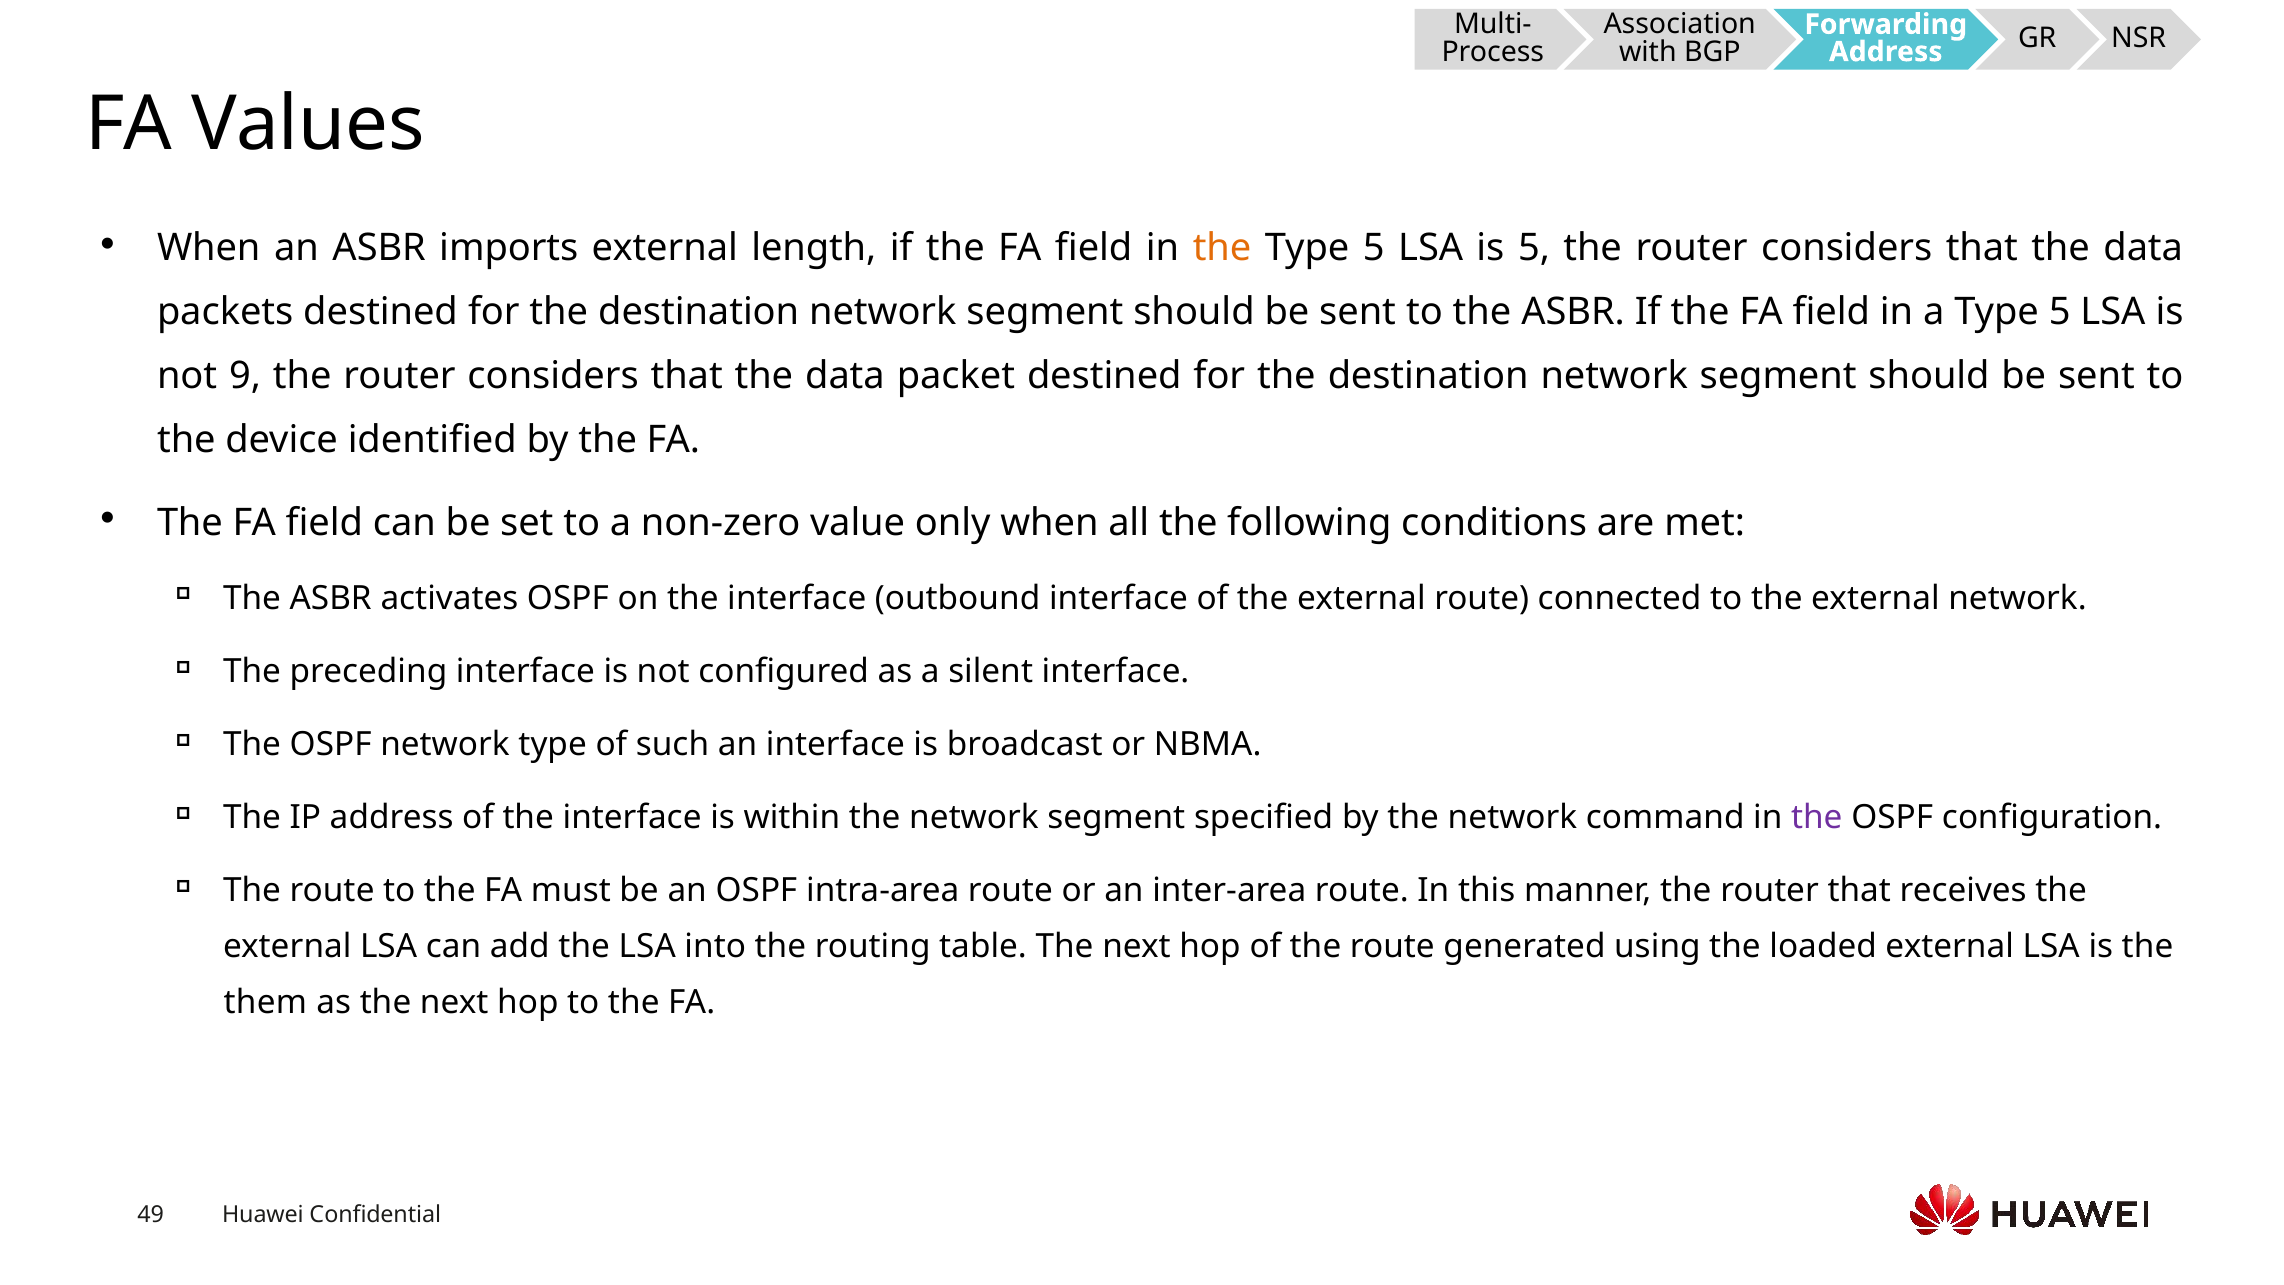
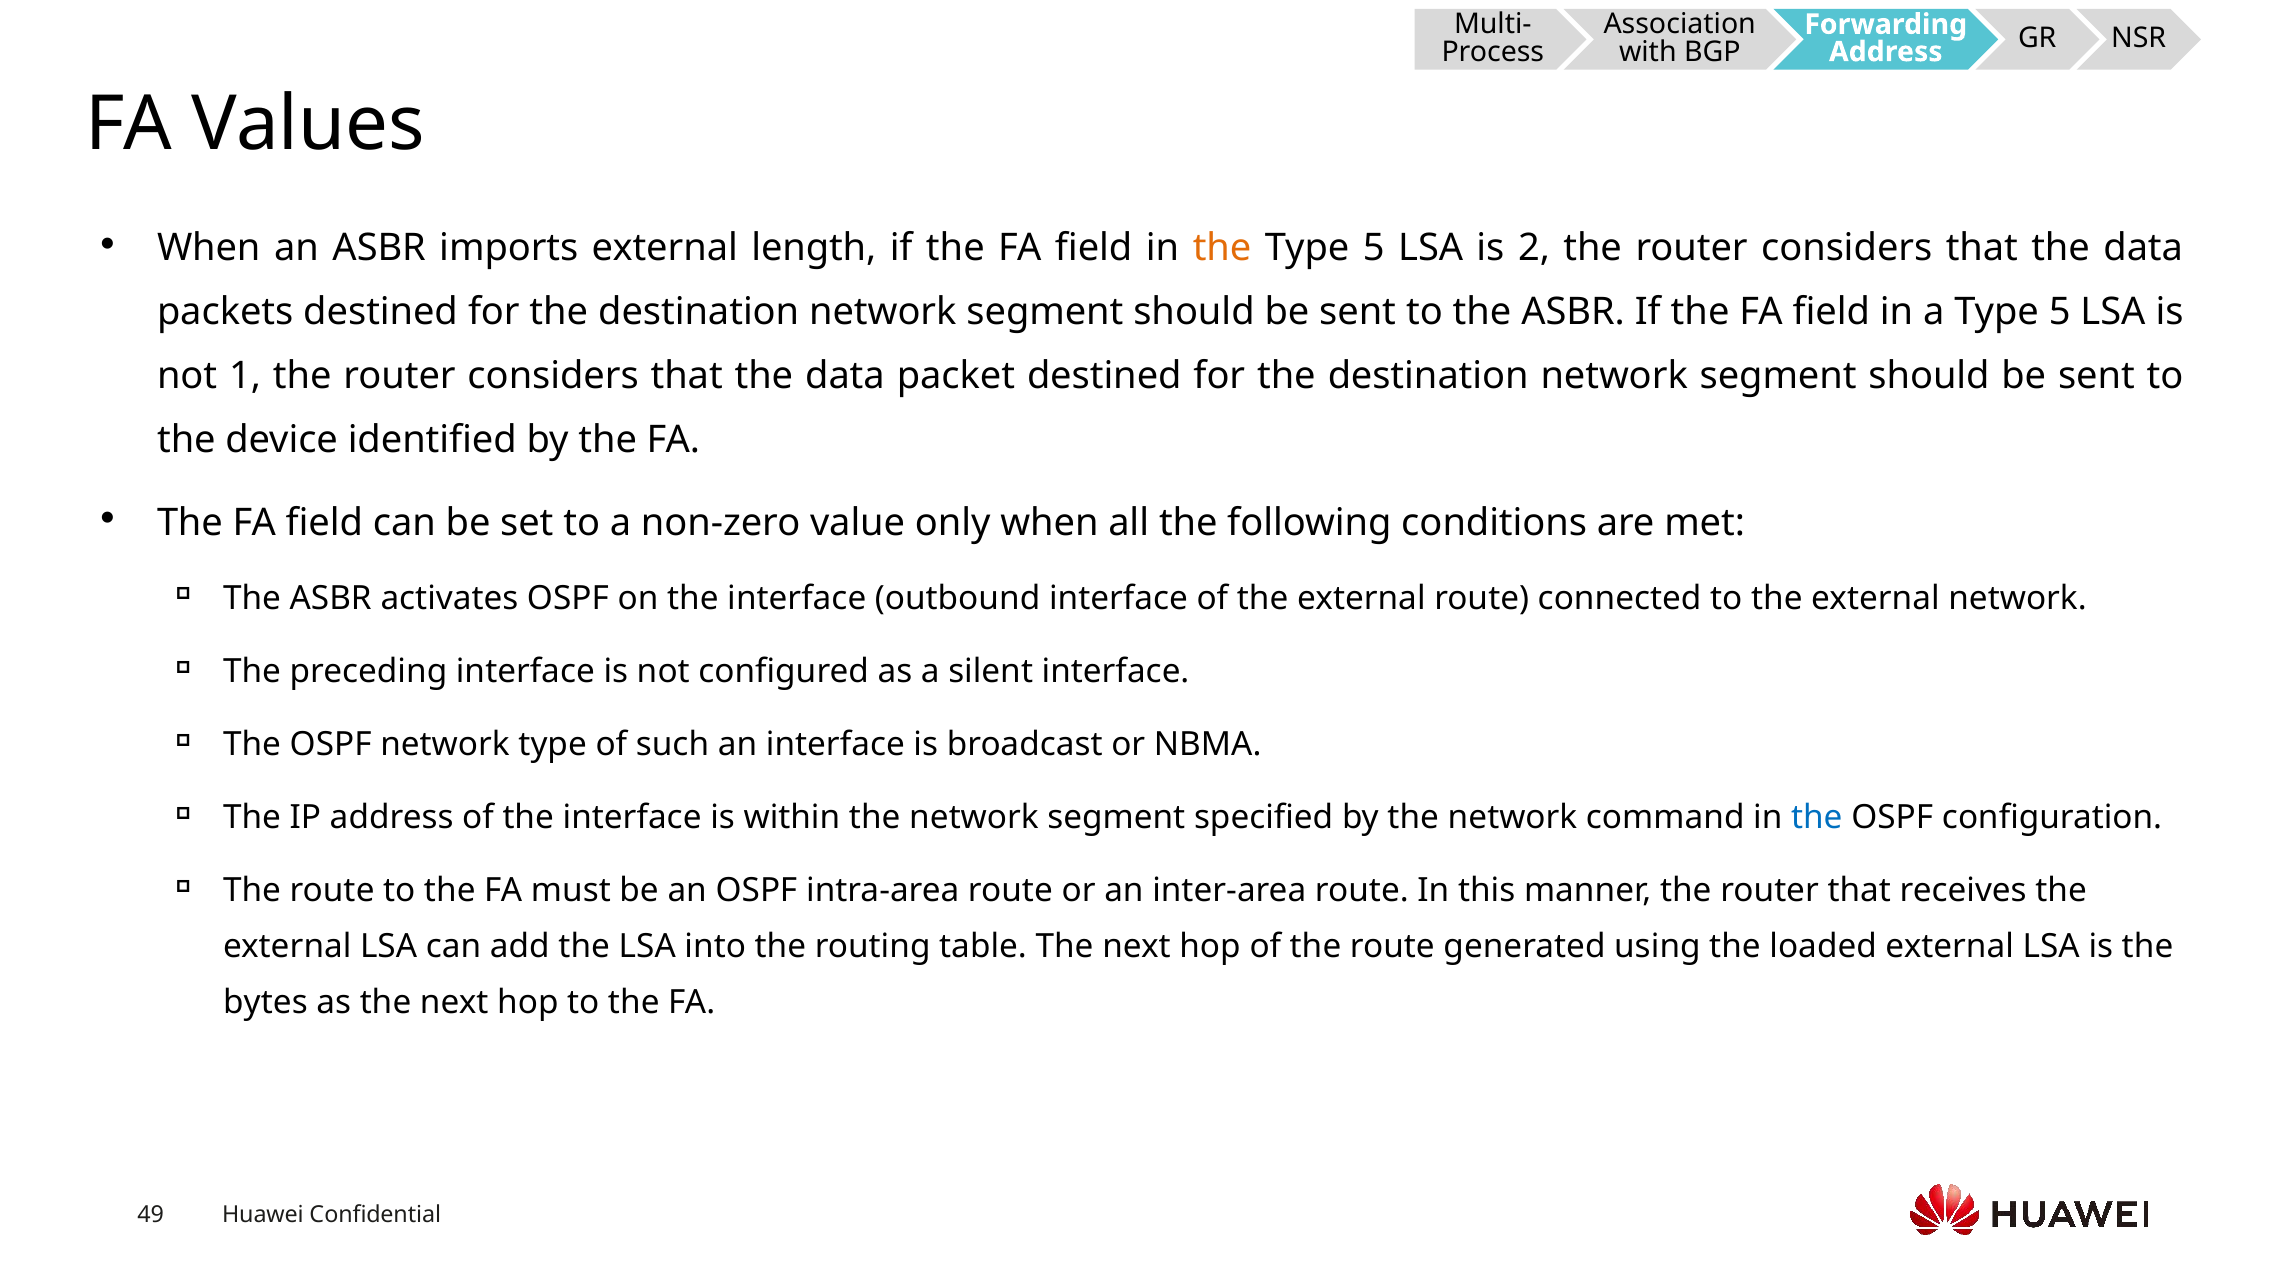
is 5: 5 -> 2
9: 9 -> 1
the at (1817, 818) colour: purple -> blue
them: them -> bytes
